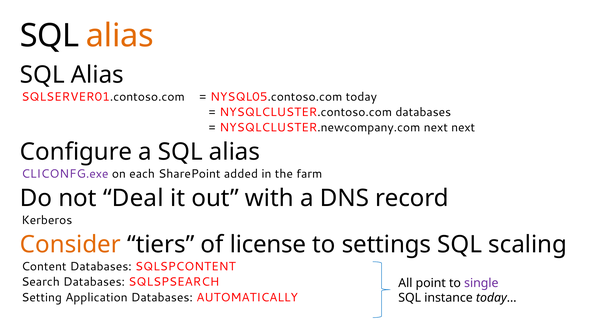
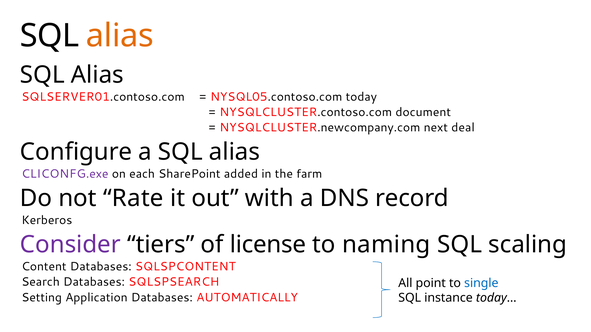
NYSQLCLUSTER.contoso.com databases: databases -> document
next next: next -> deal
Deal: Deal -> Rate
Consider colour: orange -> purple
settings: settings -> naming
single colour: purple -> blue
